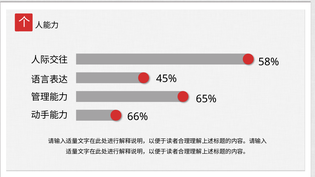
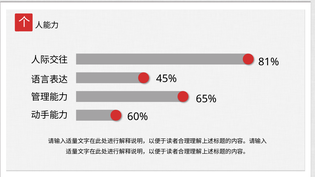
58%: 58% -> 81%
66%: 66% -> 60%
